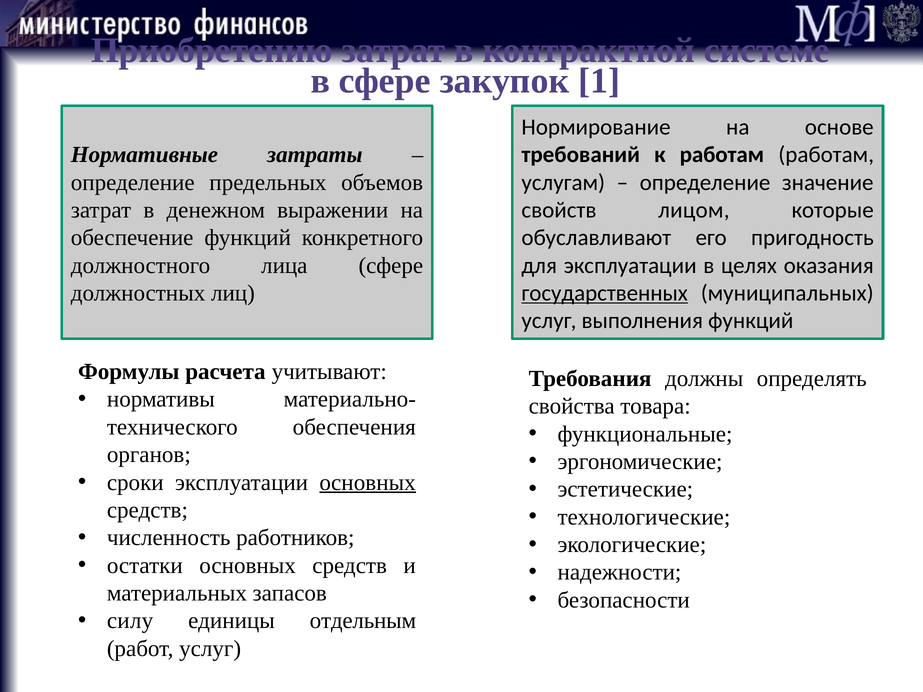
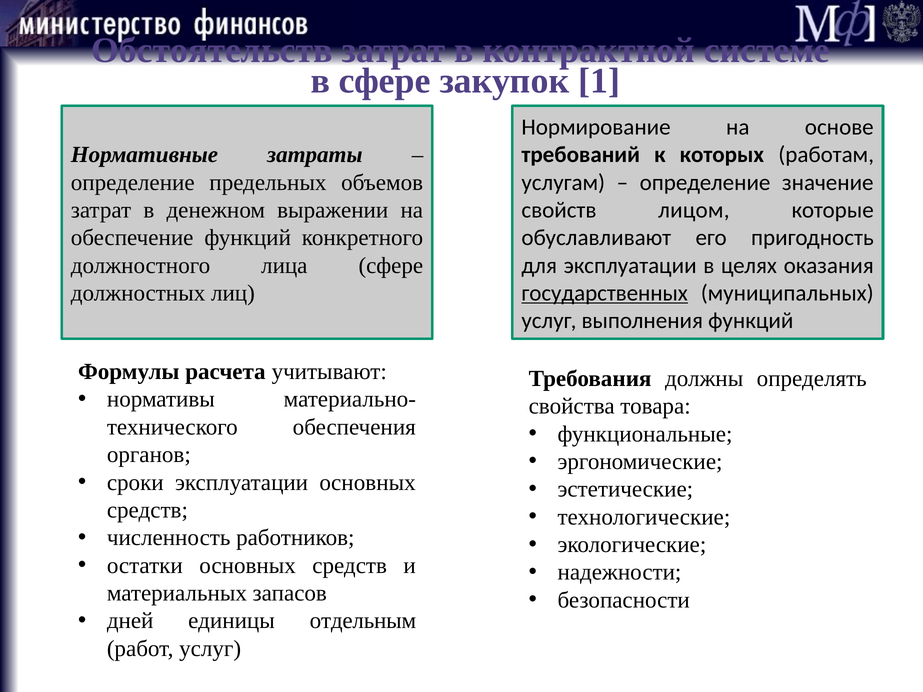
Приобретению: Приобретению -> Обстоятельств
к работам: работам -> которых
основных at (368, 483) underline: present -> none
силу: силу -> дней
